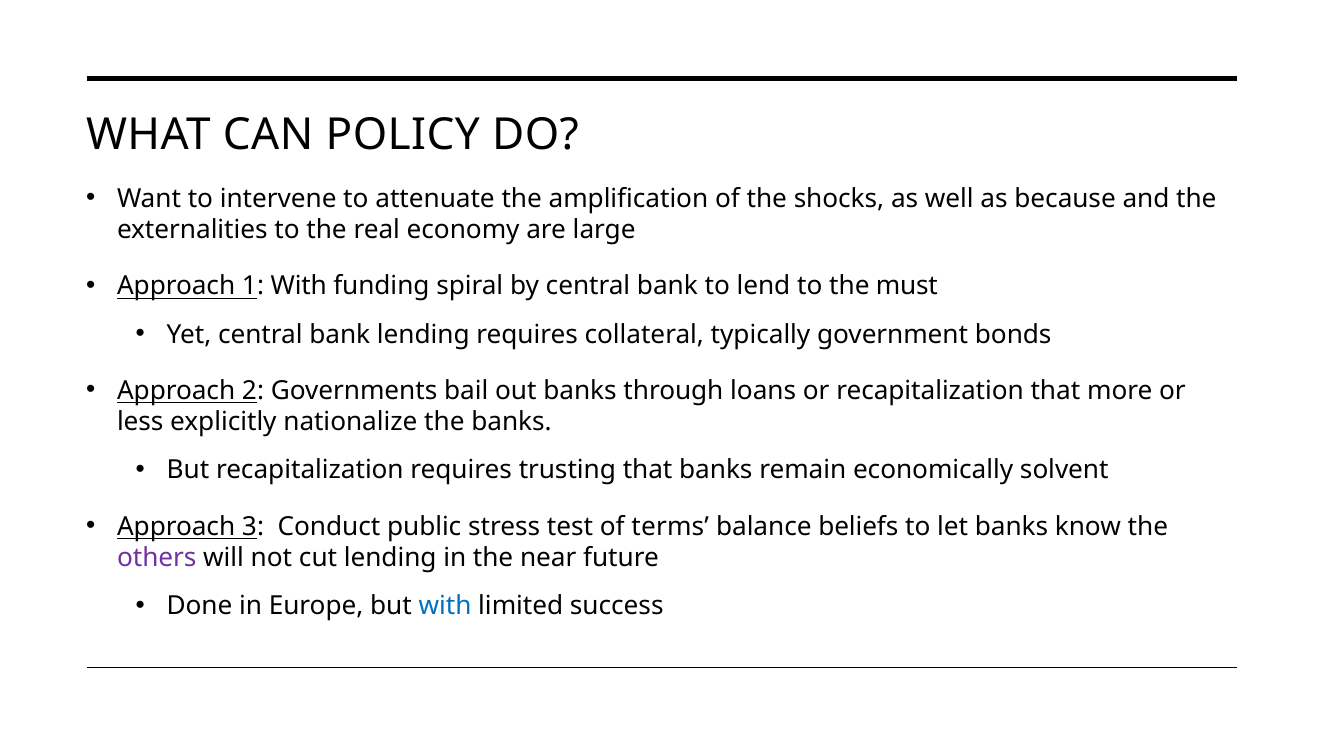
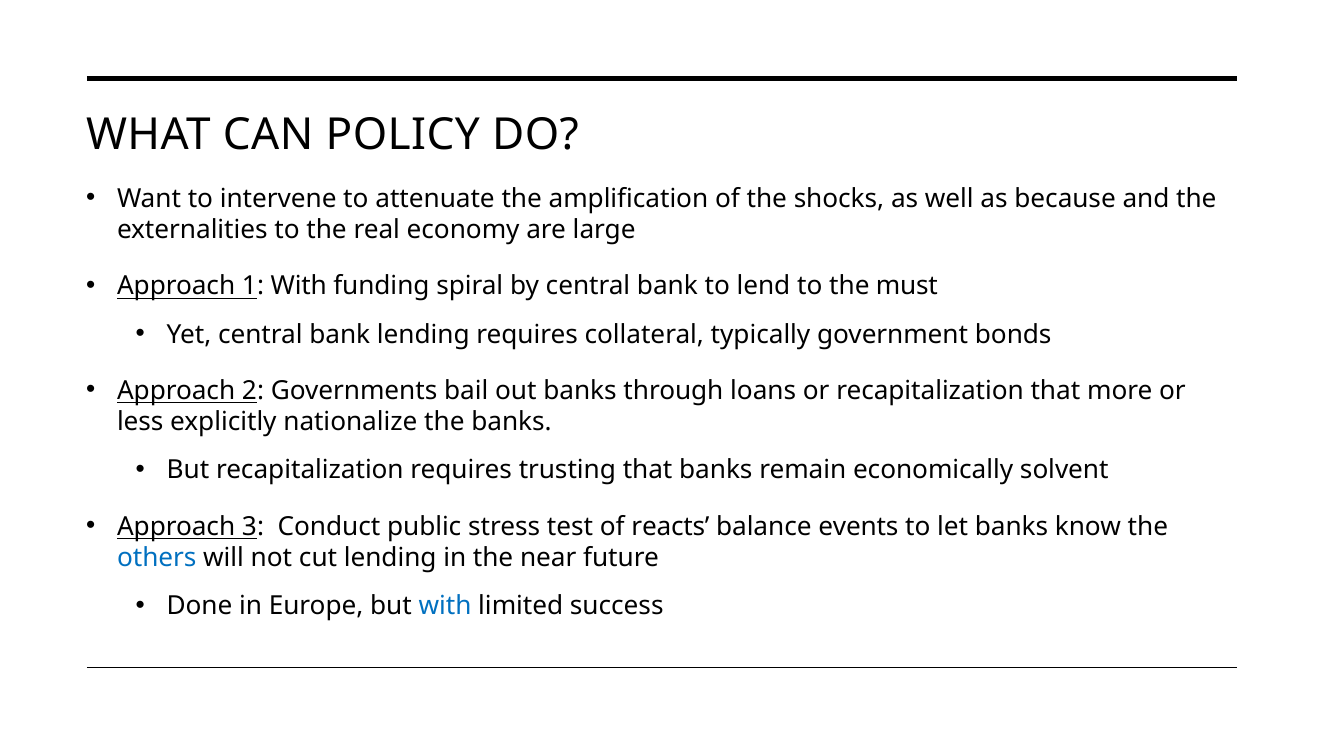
terms: terms -> reacts
beliefs: beliefs -> events
others colour: purple -> blue
